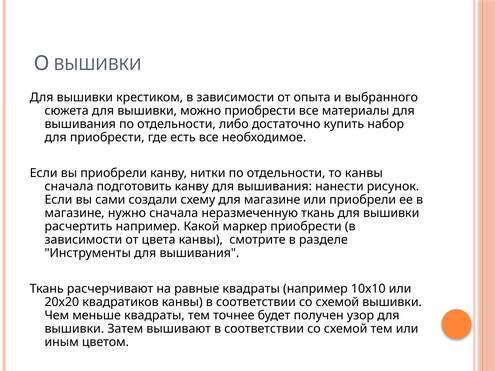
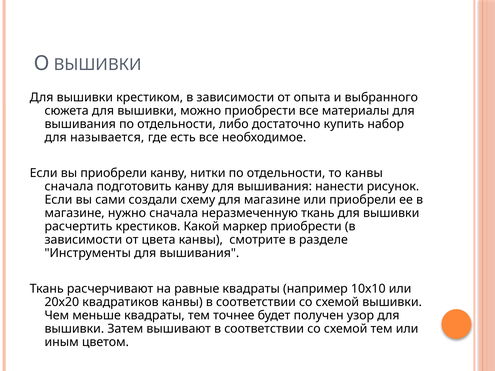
для приобрести: приобрести -> называется
расчертить например: например -> крестиков
